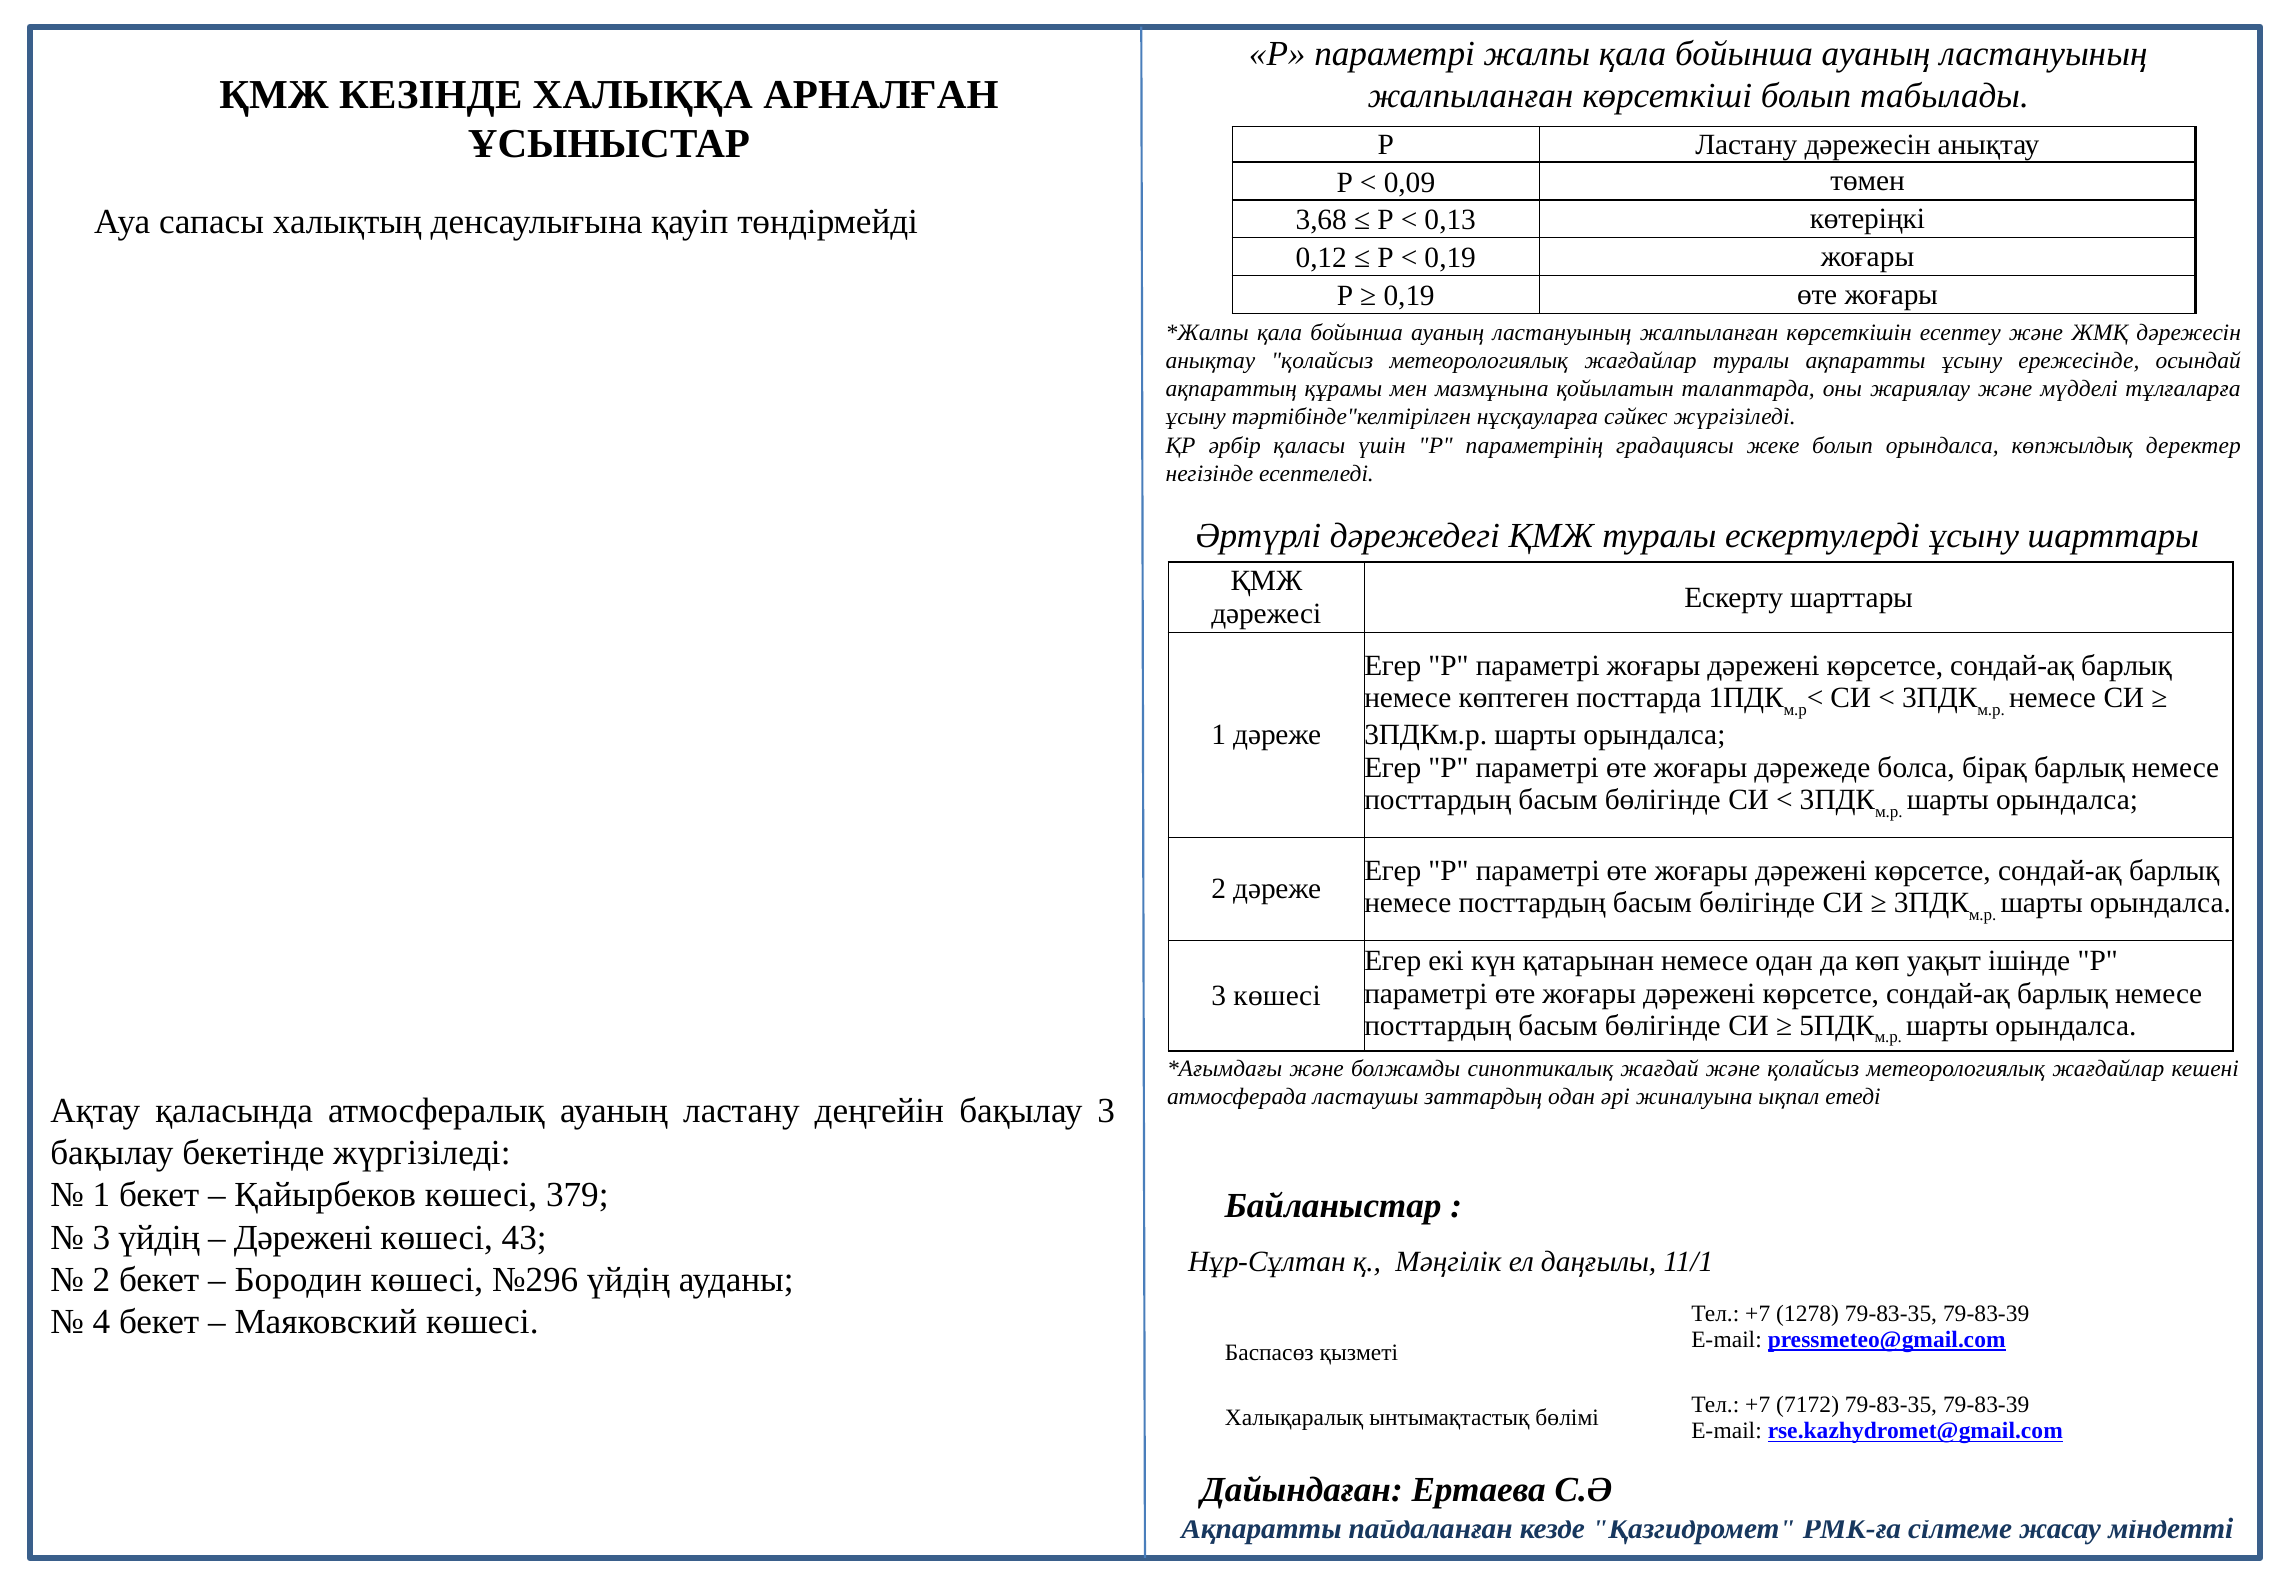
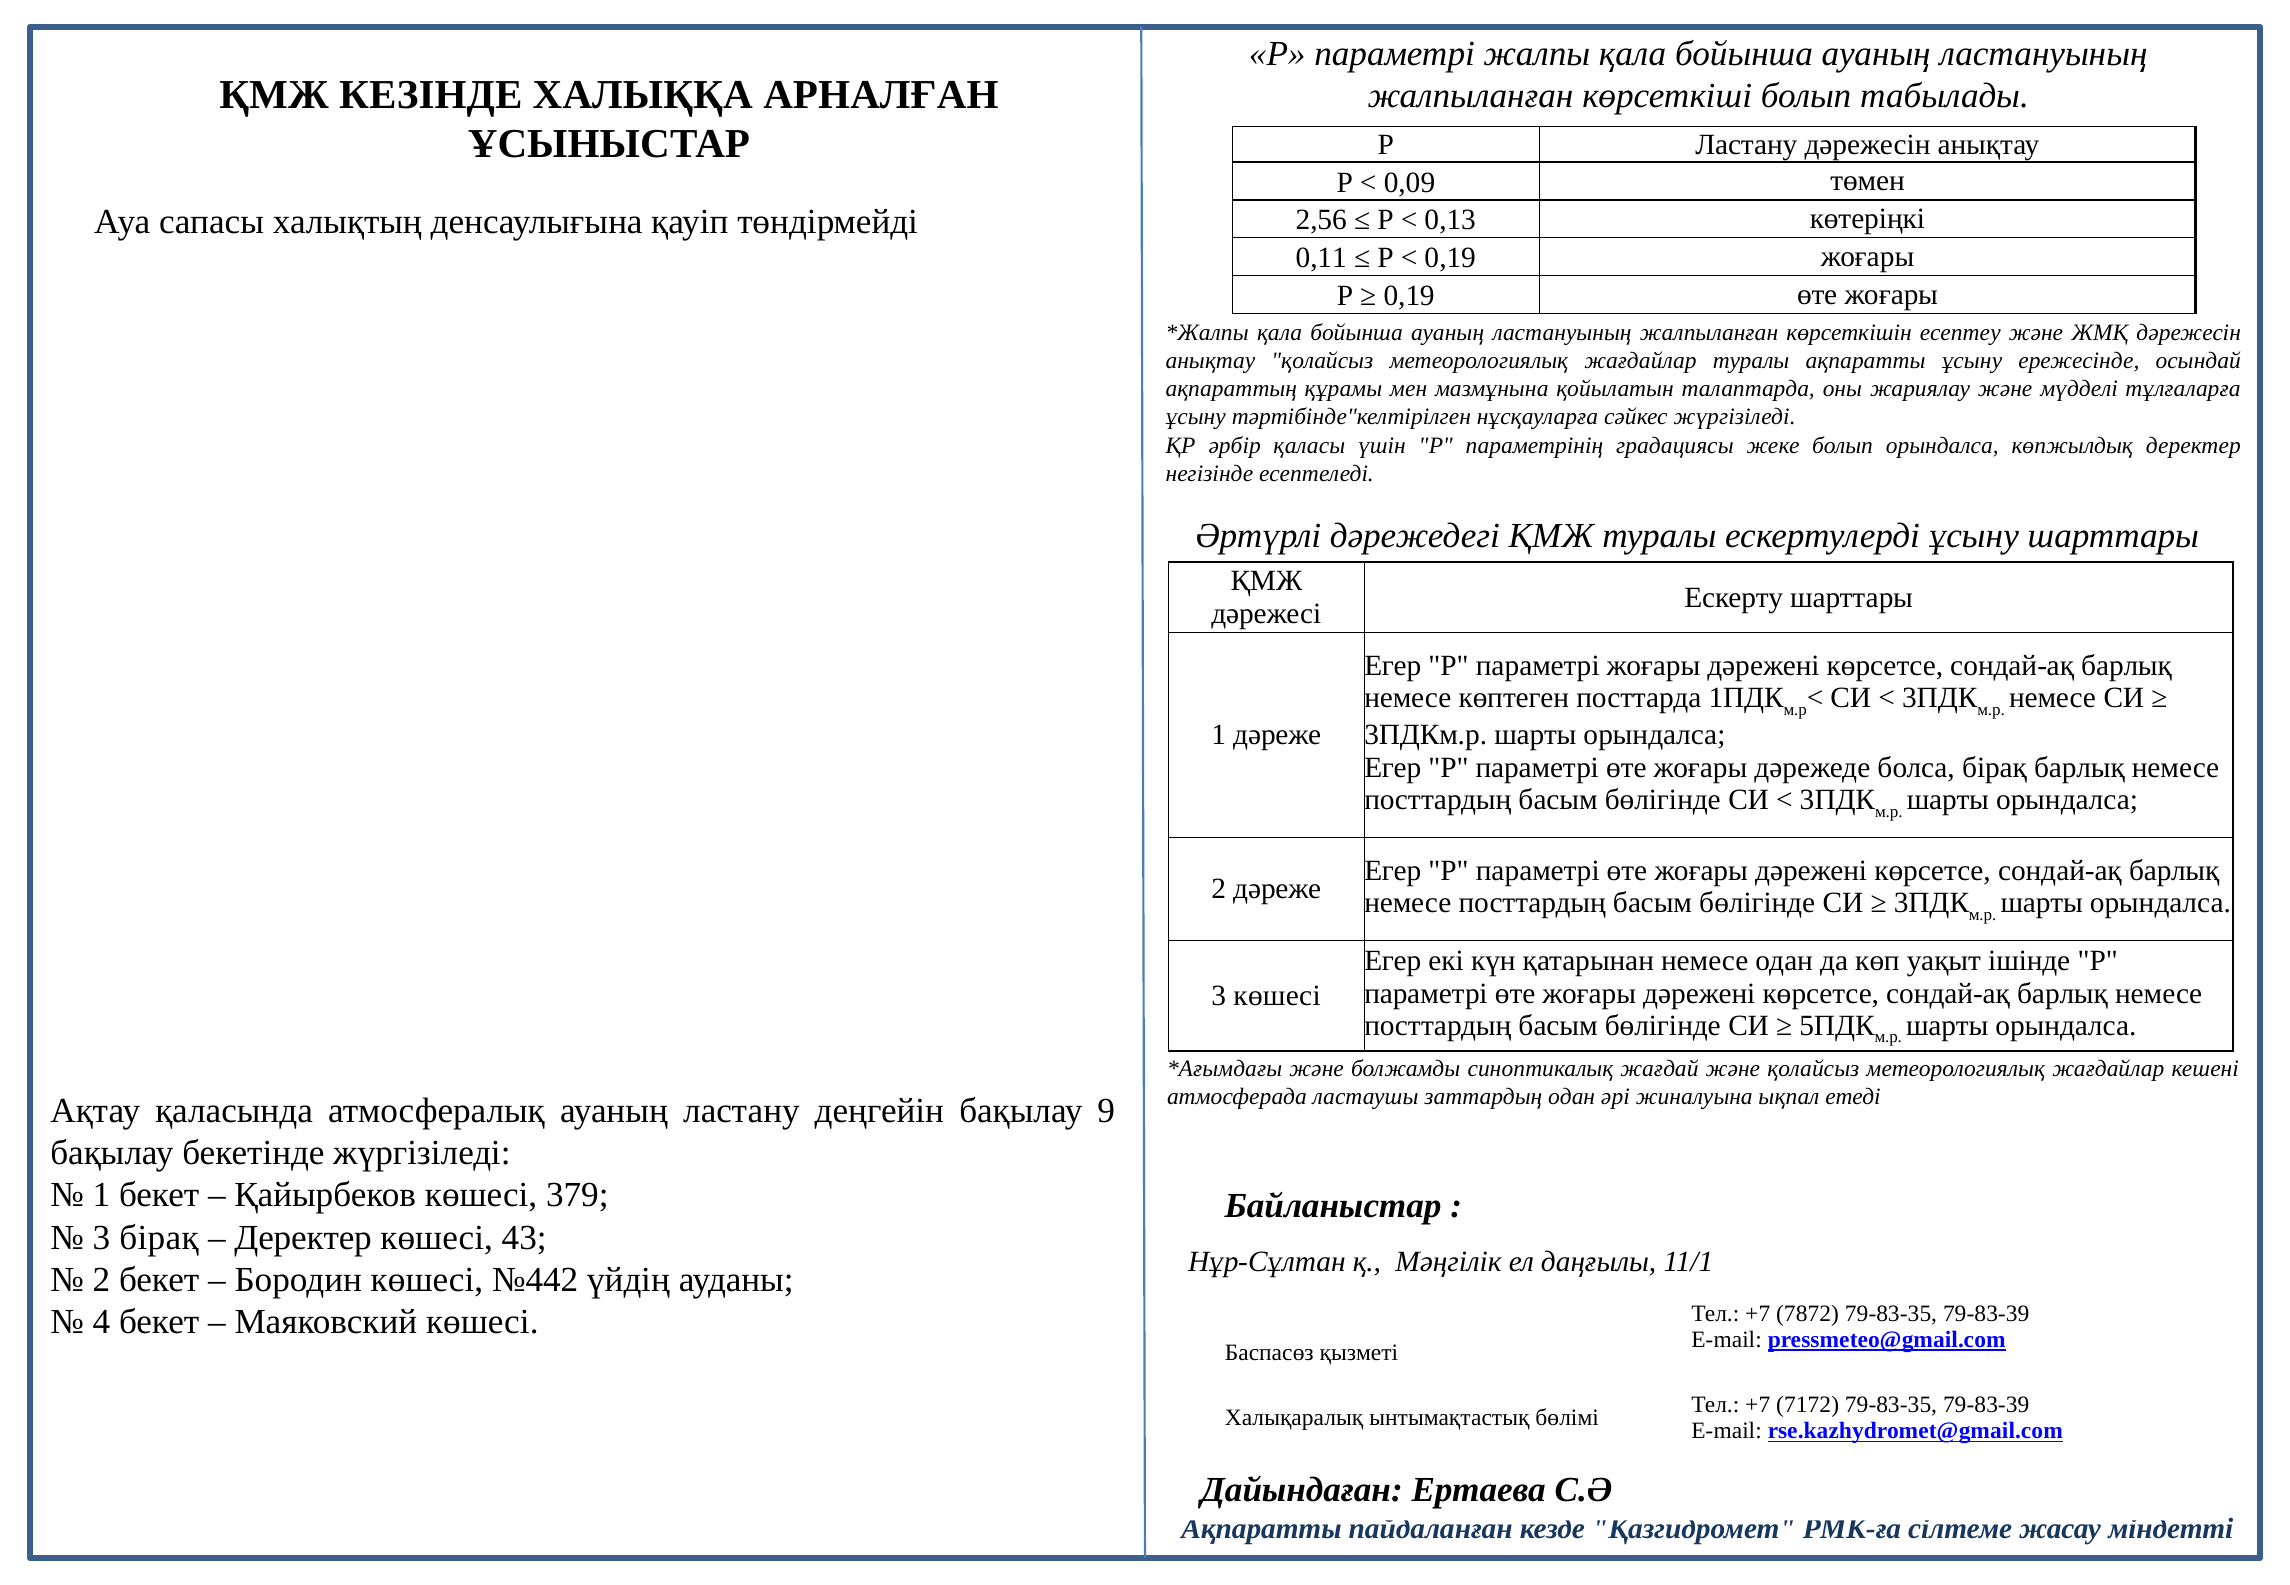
3,68: 3,68 -> 2,56
0,12: 0,12 -> 0,11
бақылау 3: 3 -> 9
3 үйдің: үйдің -> бірақ
Дәрежені at (303, 1238): Дәрежені -> Деректер
№296: №296 -> №442
1278: 1278 -> 7872
